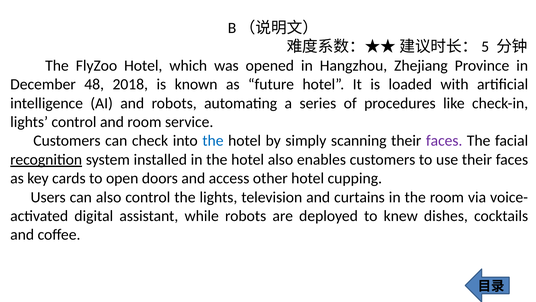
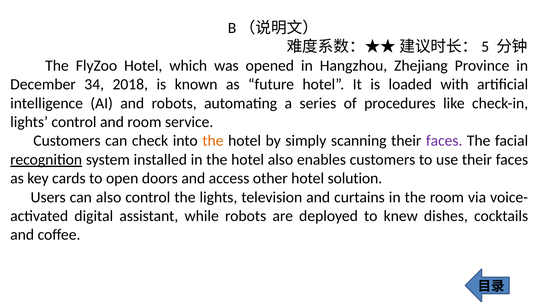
48: 48 -> 34
the at (213, 141) colour: blue -> orange
cupping: cupping -> solution
